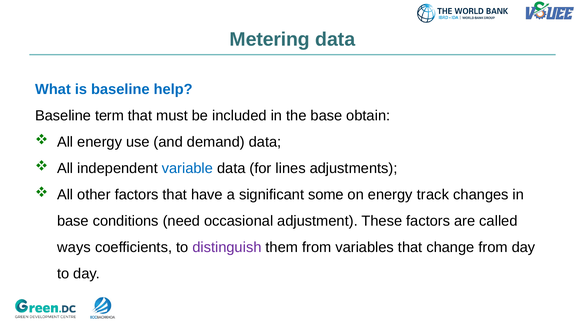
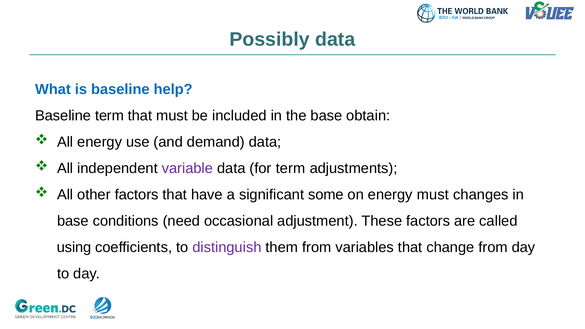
Metering: Metering -> Possibly
variable colour: blue -> purple
for lines: lines -> term
energy track: track -> must
ways: ways -> using
